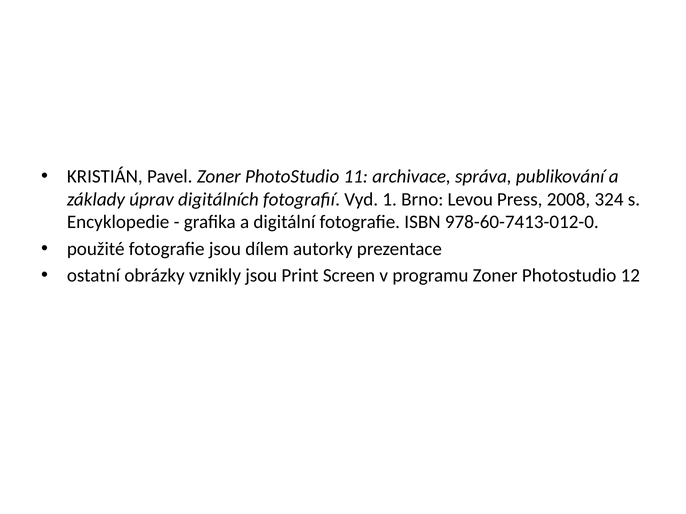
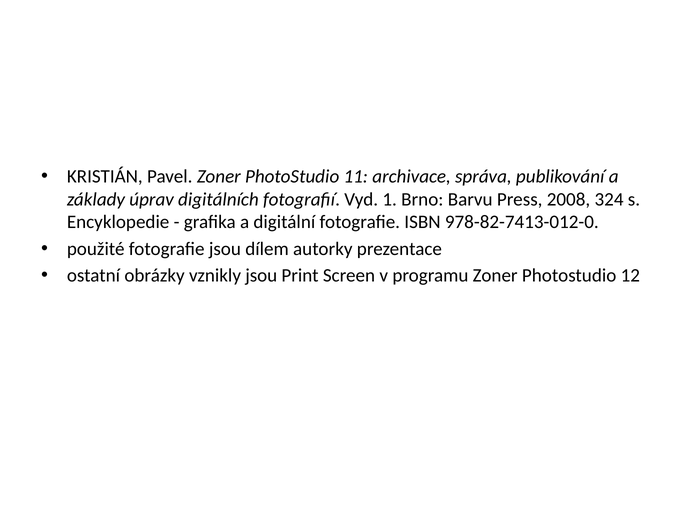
Levou: Levou -> Barvu
978-60-7413-012-0: 978-60-7413-012-0 -> 978-82-7413-012-0
